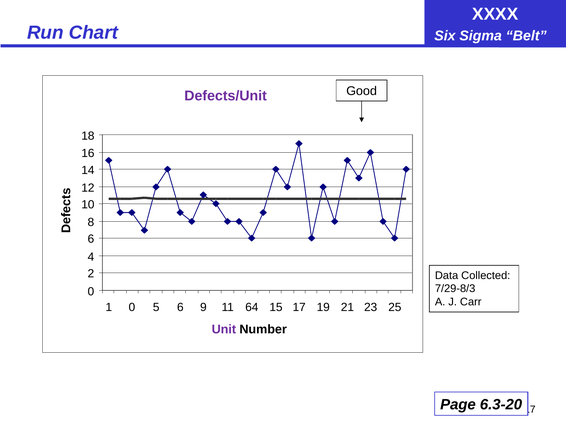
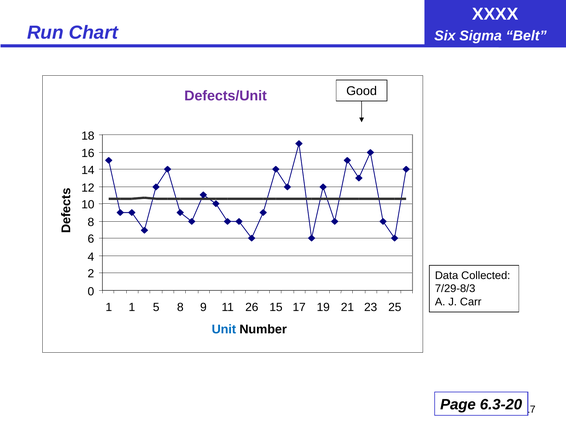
1 0: 0 -> 1
5 6: 6 -> 8
64: 64 -> 26
Unit colour: purple -> blue
